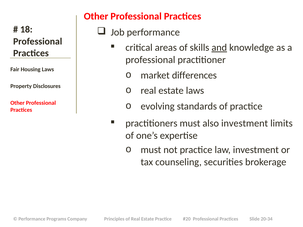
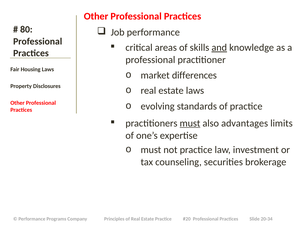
18: 18 -> 80
must at (190, 123) underline: none -> present
also investment: investment -> advantages
